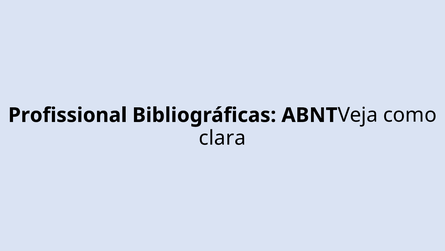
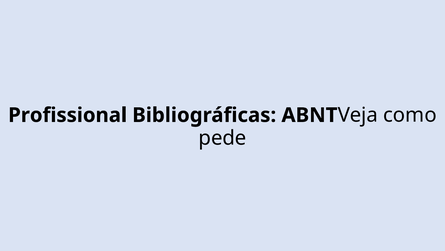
clara: clara -> pede
